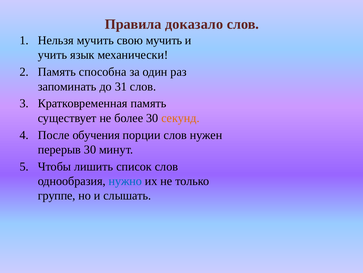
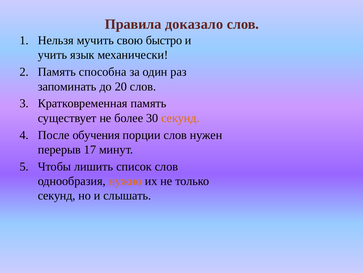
свою мучить: мучить -> быстро
31: 31 -> 20
перерыв 30: 30 -> 17
нужно colour: blue -> orange
группе at (57, 195): группе -> секунд
